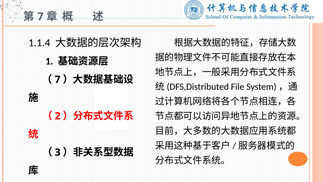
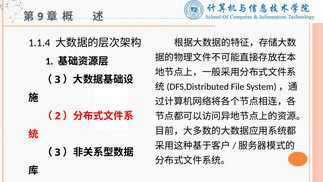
7 at (40, 17): 7 -> 9
7 at (58, 79): 7 -> 3
